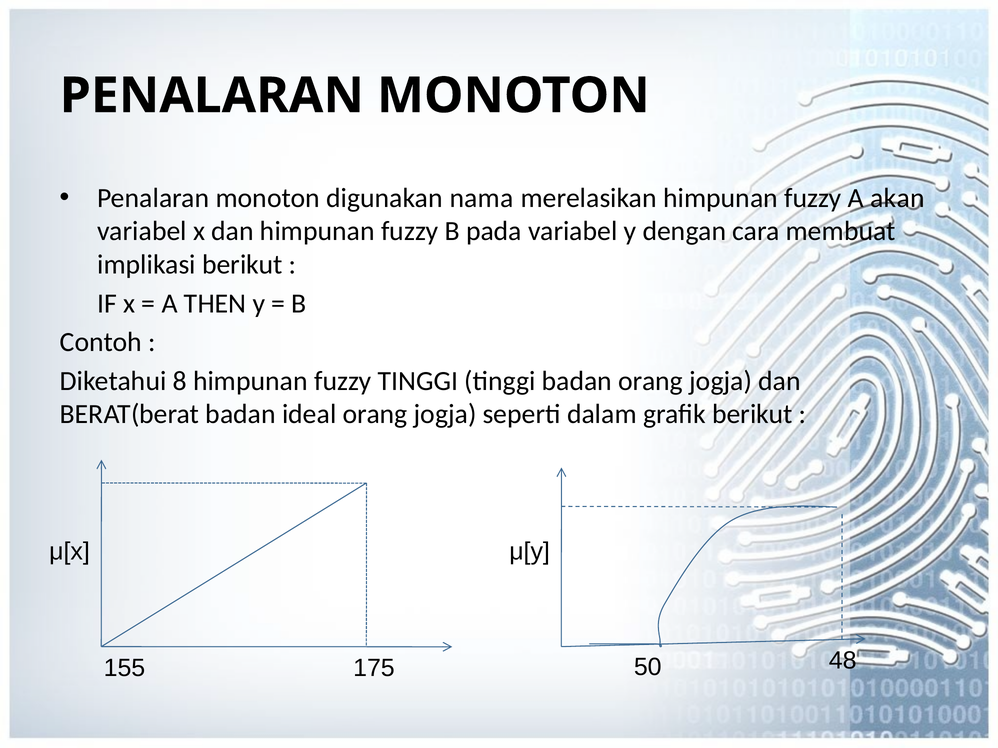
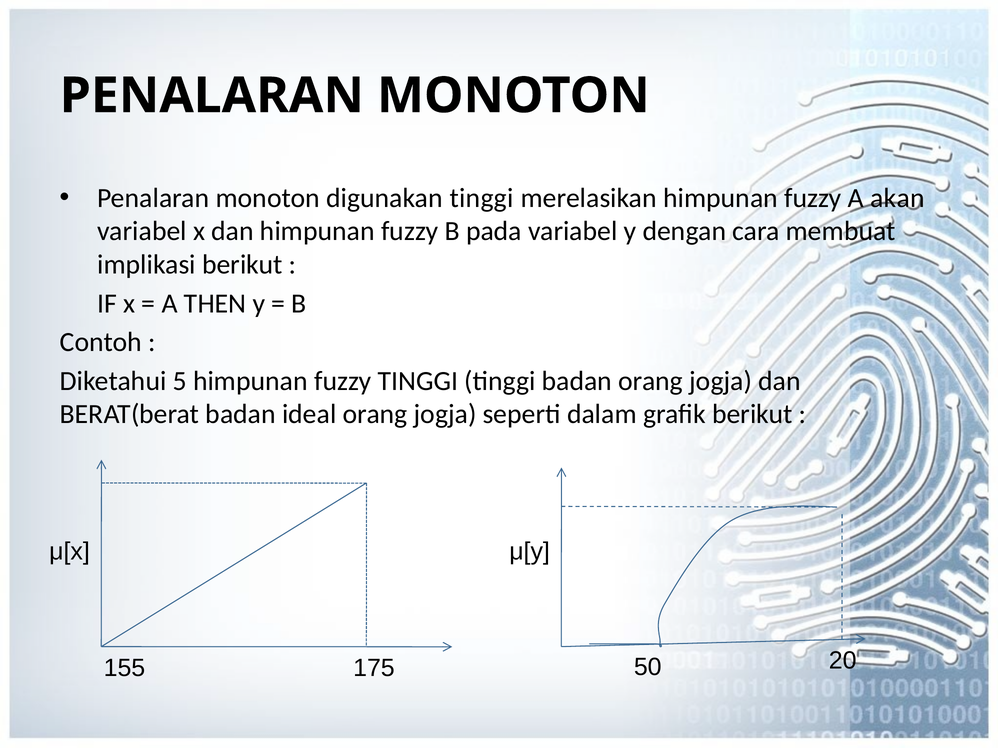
digunakan nama: nama -> tinggi
8: 8 -> 5
48: 48 -> 20
